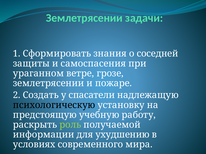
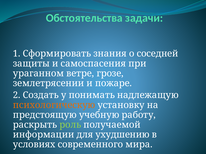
Землетрясении at (84, 18): Землетрясении -> Обстоятельства
спасатели: спасатели -> понимать
психологическую colour: black -> orange
